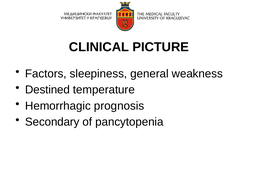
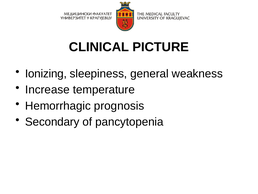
Factors: Factors -> Ionizing
Destined: Destined -> Increase
